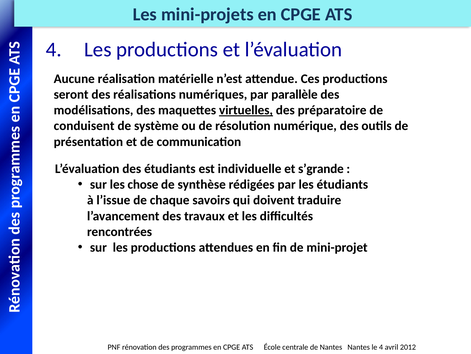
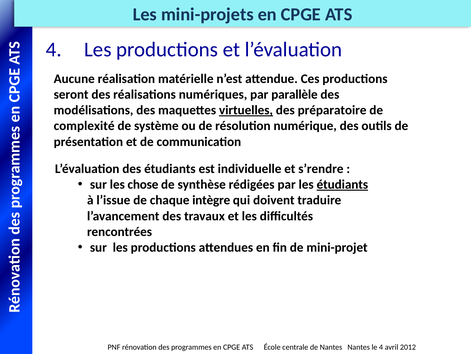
conduisent: conduisent -> complexité
s’grande: s’grande -> s’rendre
étudiants at (342, 184) underline: none -> present
savoirs: savoirs -> intègre
